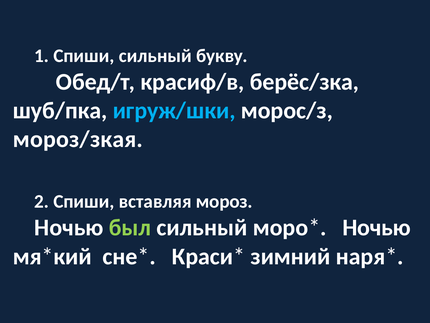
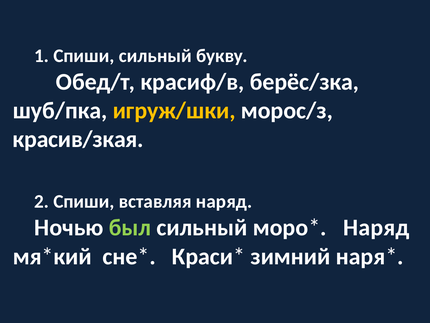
игруж/шки colour: light blue -> yellow
мороз/зкая: мороз/зкая -> красив/зкая
вставляя мороз: мороз -> наряд
Ночью at (377, 227): Ночью -> Наряд
